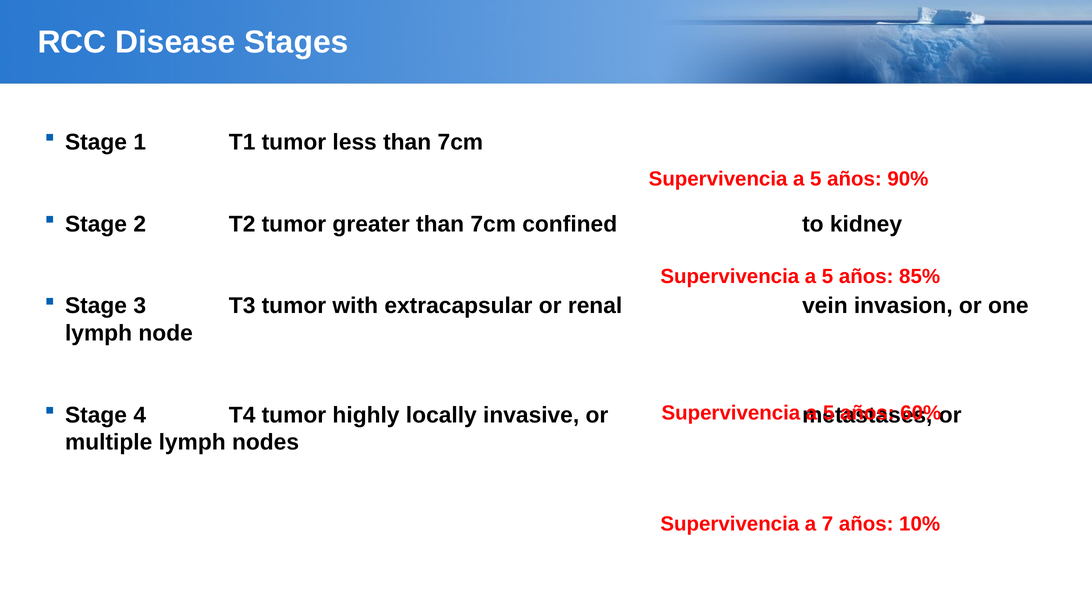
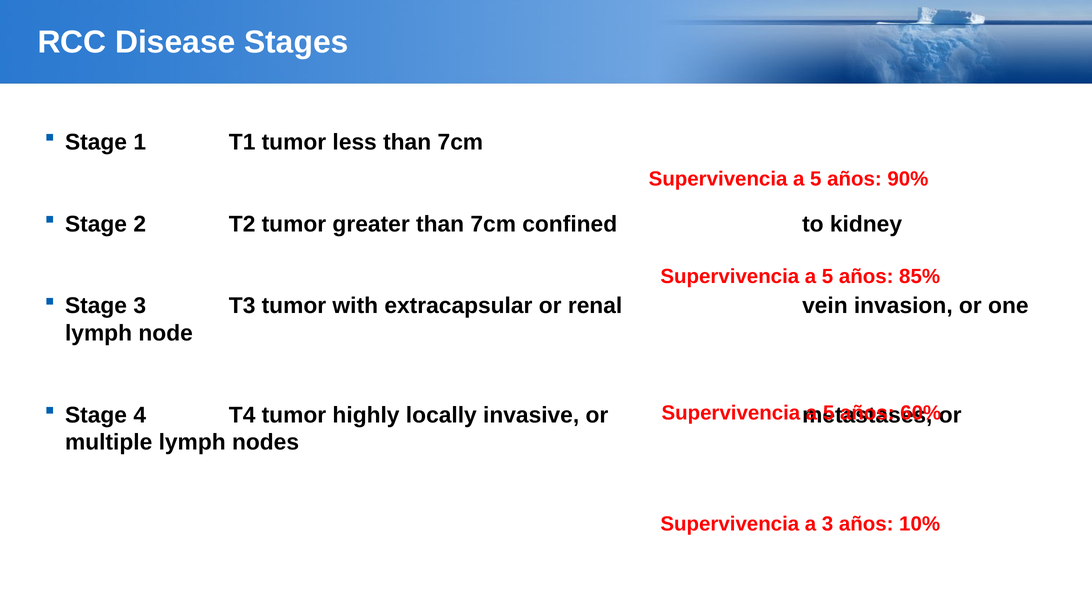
a 7: 7 -> 3
